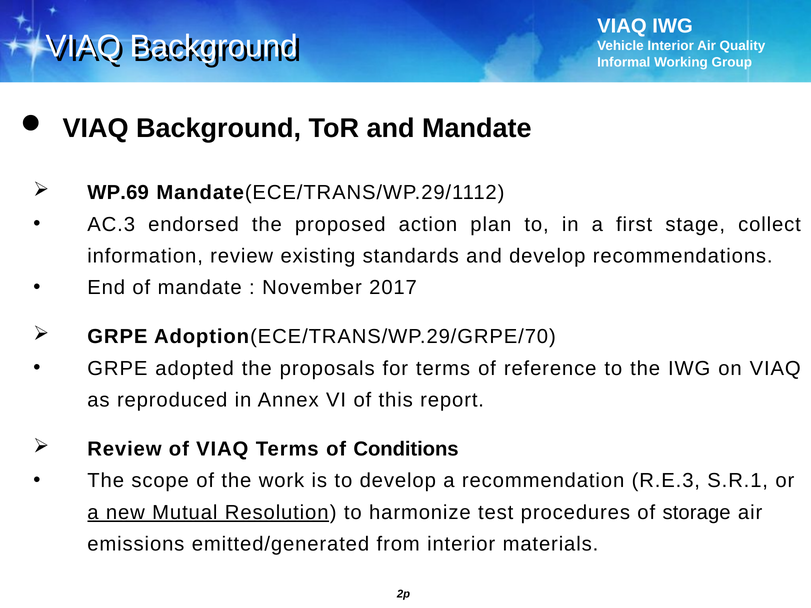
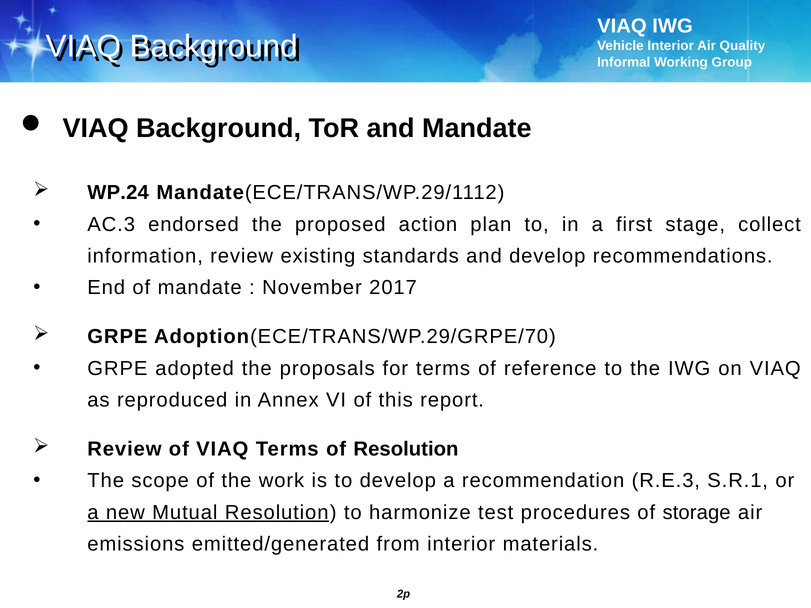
WP.69: WP.69 -> WP.24
of Conditions: Conditions -> Resolution
